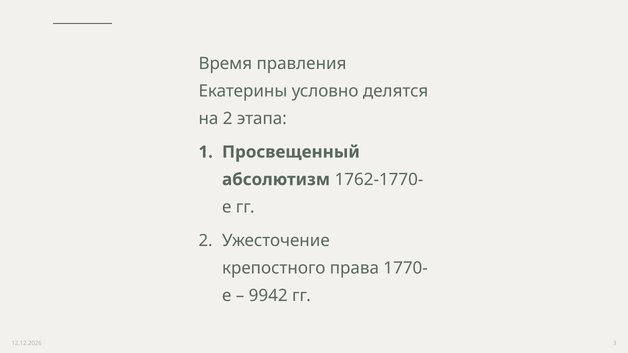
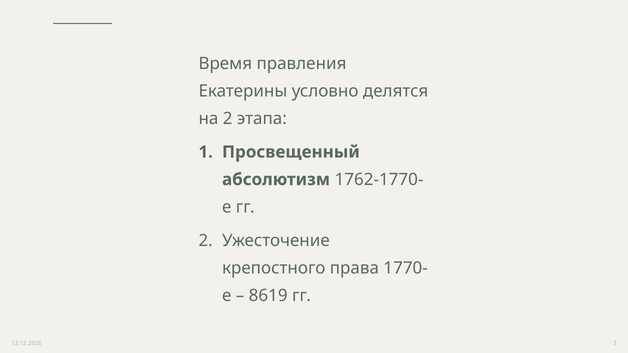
9942: 9942 -> 8619
